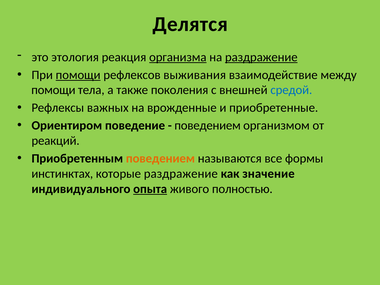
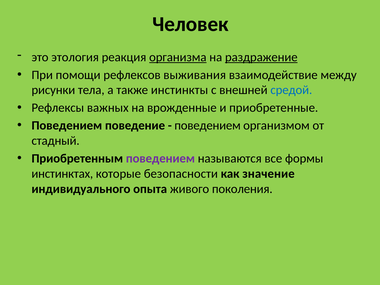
Делятся: Делятся -> Человек
помощи at (78, 75) underline: present -> none
помощи at (53, 90): помощи -> рисунки
поколения: поколения -> инстинкты
Ориентиром at (67, 126): Ориентиром -> Поведением
реакций: реакций -> стадный
поведением at (160, 158) colour: orange -> purple
которые раздражение: раздражение -> безопасности
опыта underline: present -> none
полностью: полностью -> поколения
